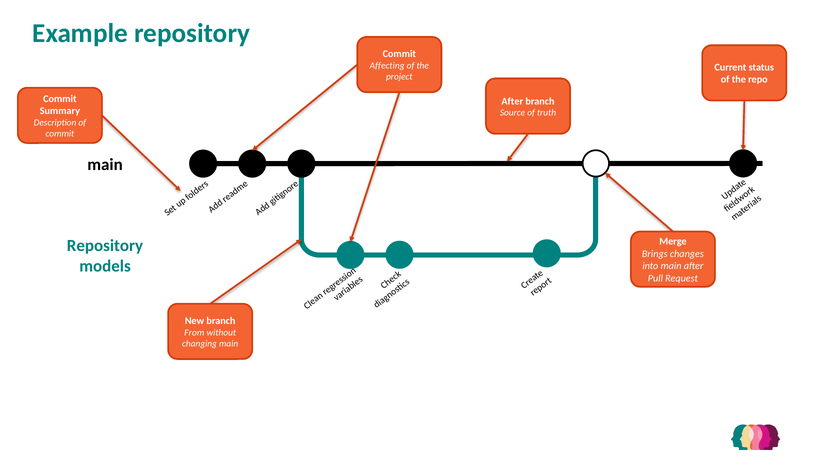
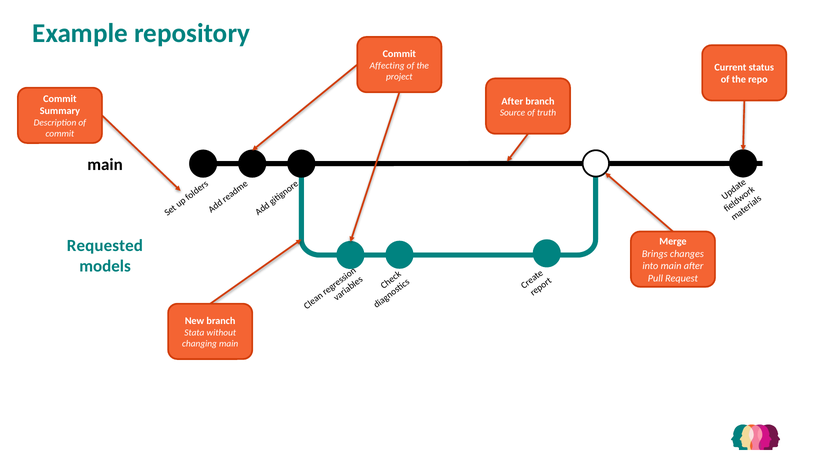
Repository at (105, 246): Repository -> Requested
From: From -> Stata
